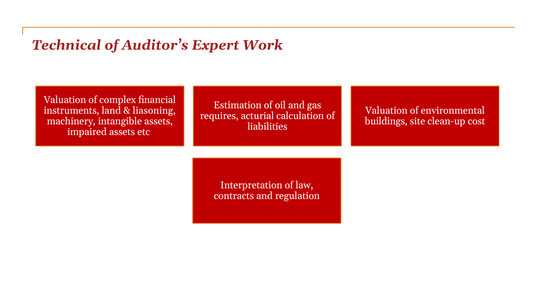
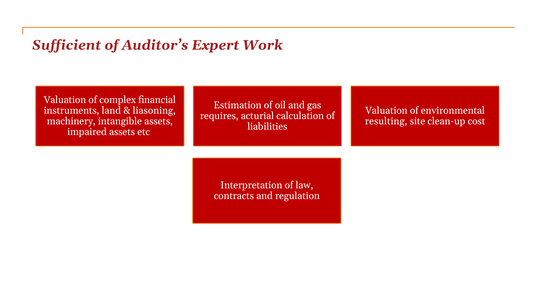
Technical: Technical -> Sufficient
buildings: buildings -> resulting
